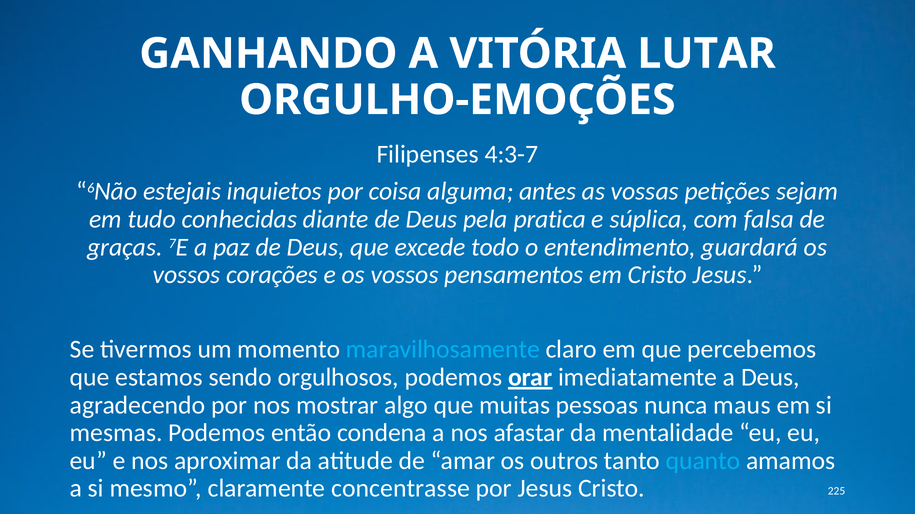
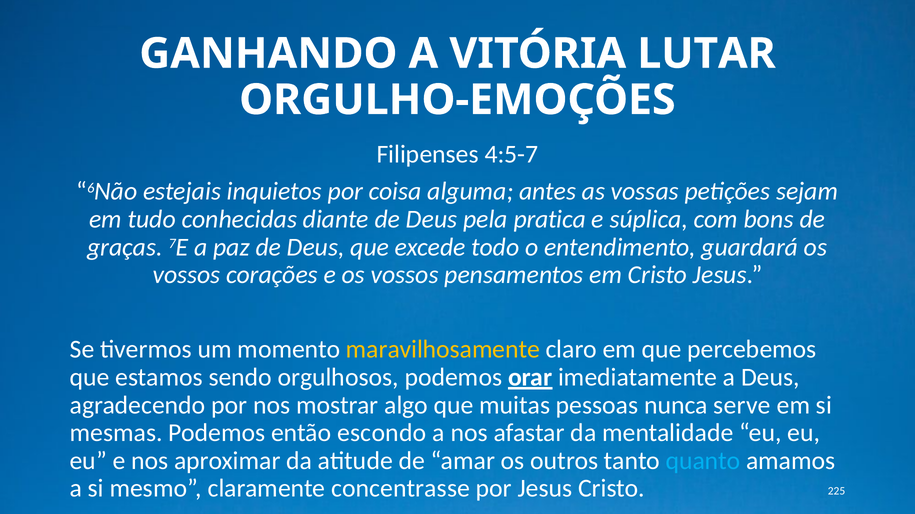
4:3-7: 4:3-7 -> 4:5-7
falsa: falsa -> bons
maravilhosamente colour: light blue -> yellow
maus: maus -> serve
condena: condena -> escondo
